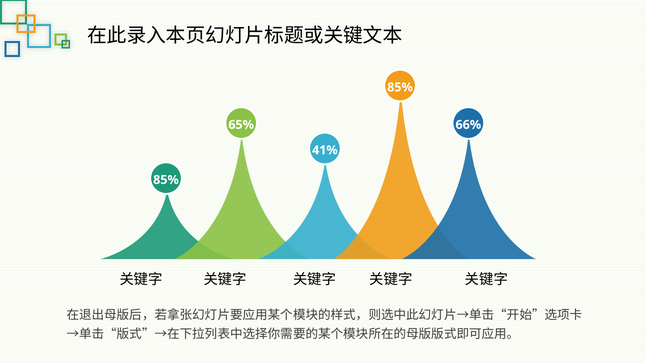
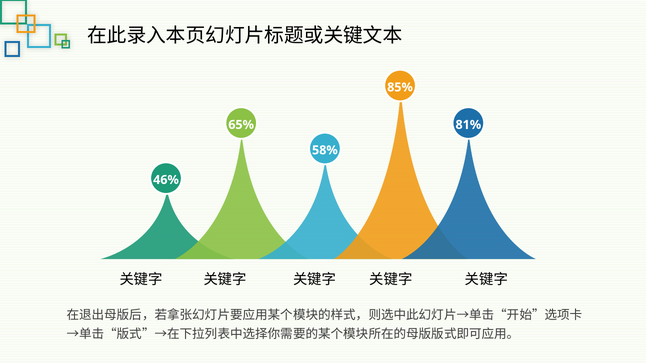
66%: 66% -> 81%
41%: 41% -> 58%
85% at (166, 180): 85% -> 46%
